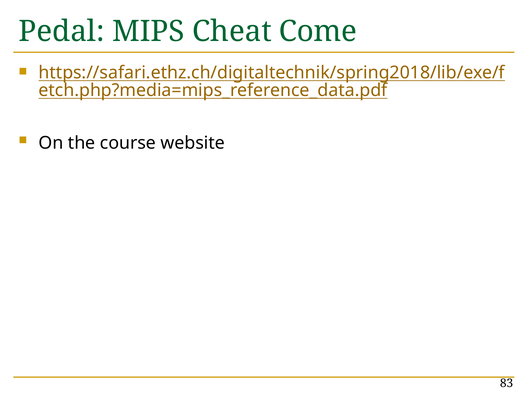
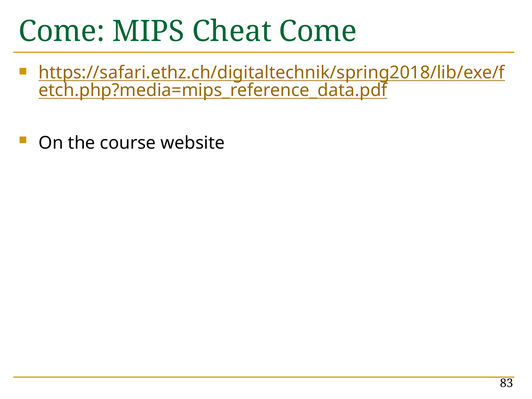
Pedal at (62, 31): Pedal -> Come
